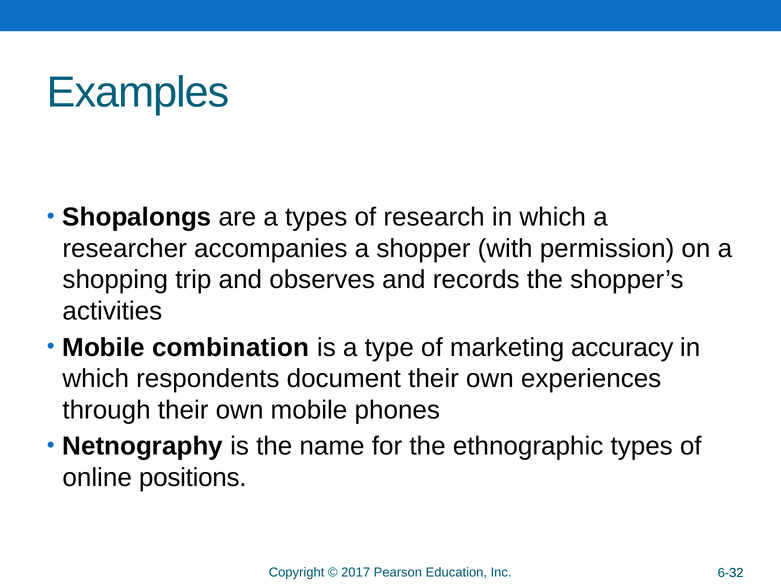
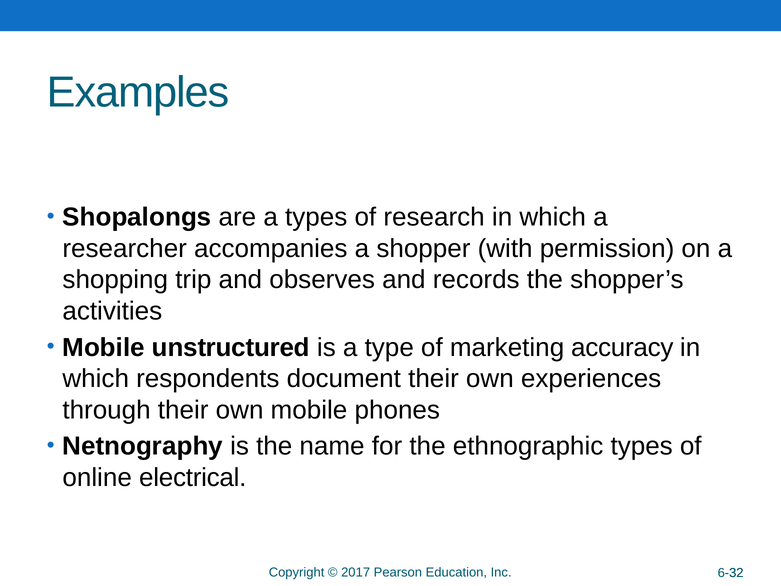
combination: combination -> unstructured
positions: positions -> electrical
